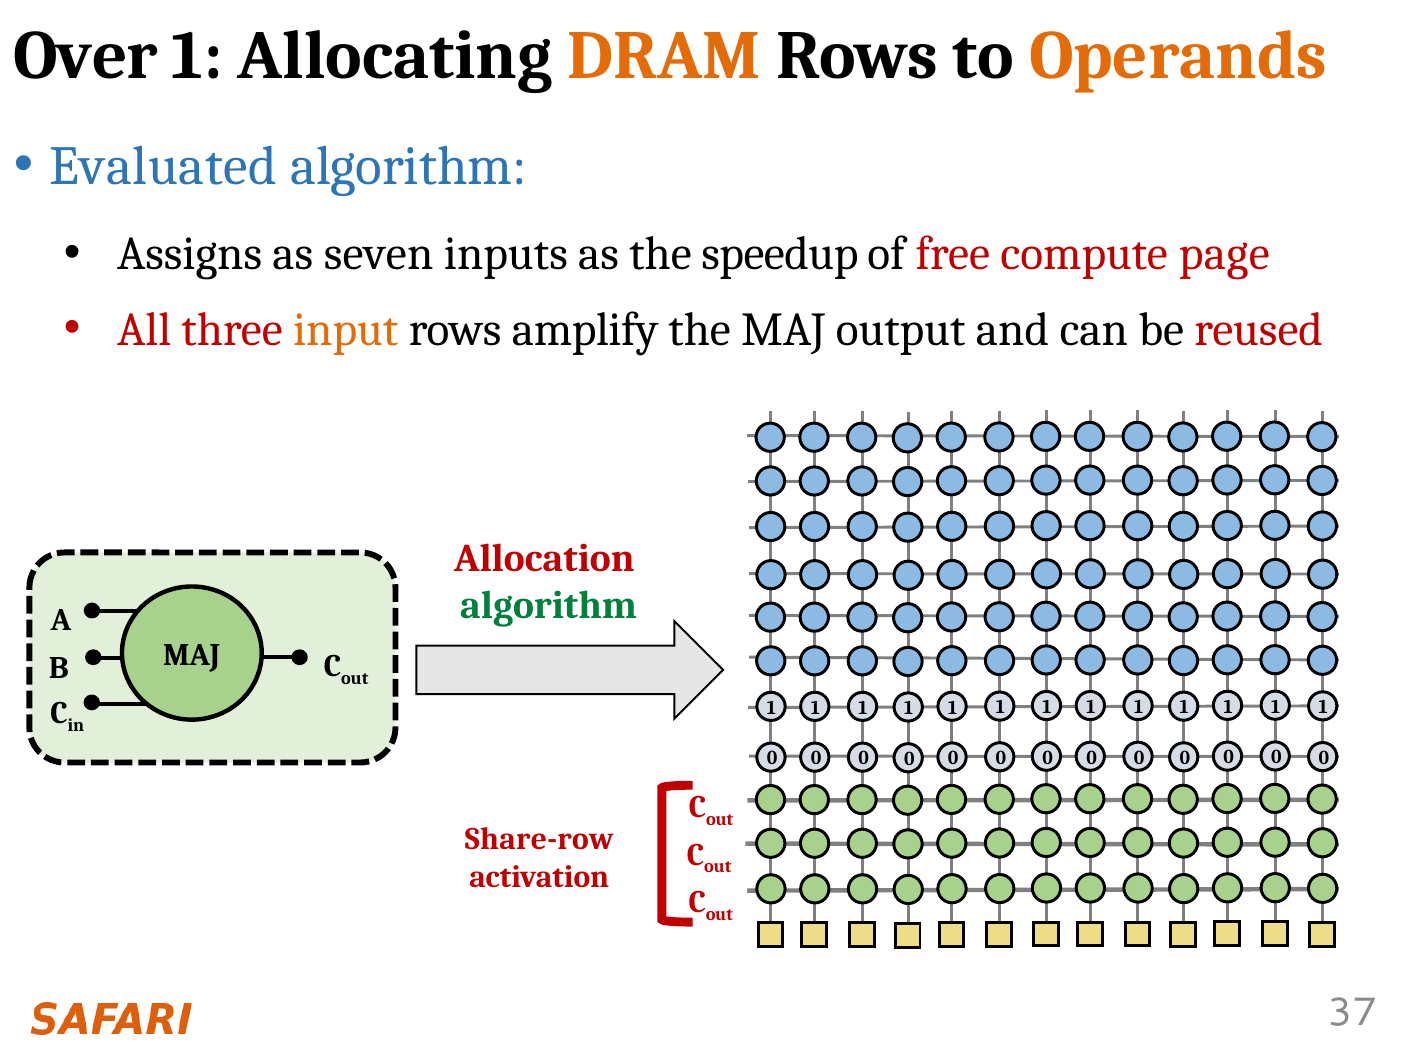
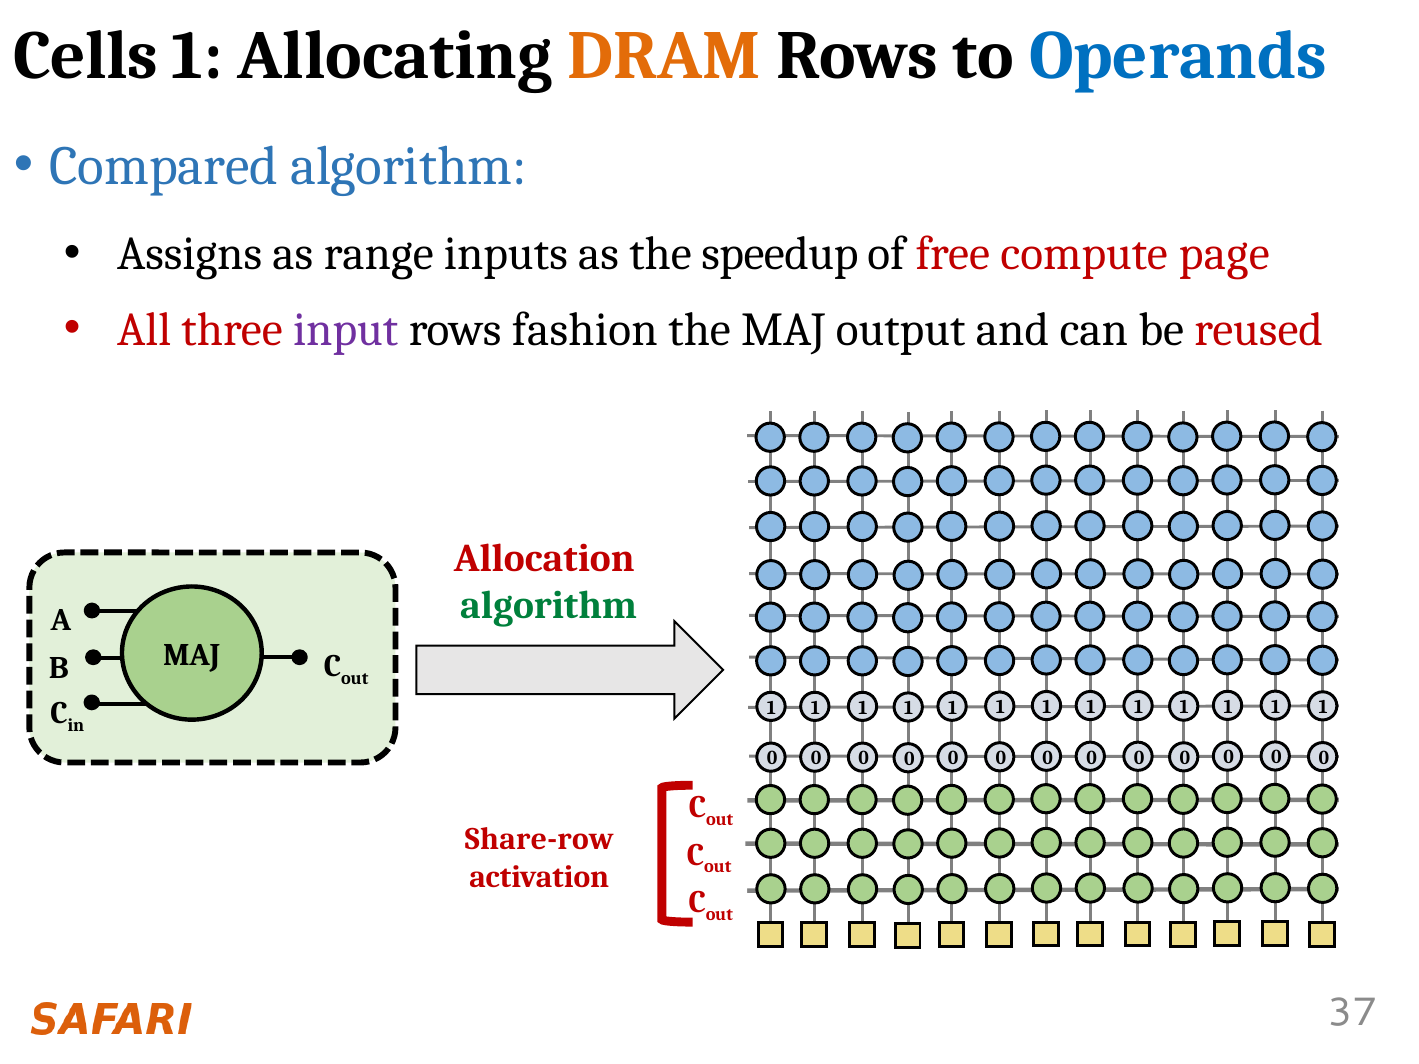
Over: Over -> Cells
Operands colour: orange -> blue
Evaluated: Evaluated -> Compared
seven: seven -> range
input colour: orange -> purple
amplify: amplify -> fashion
